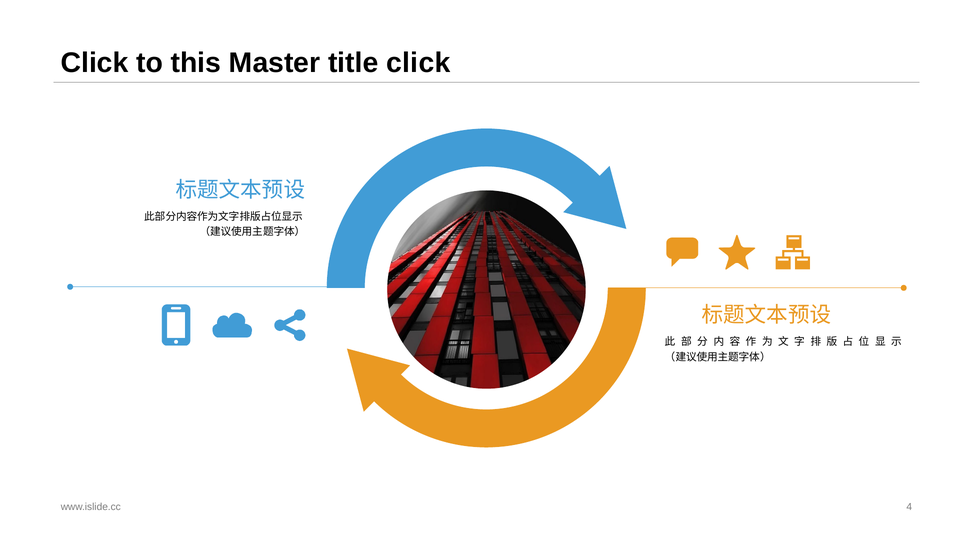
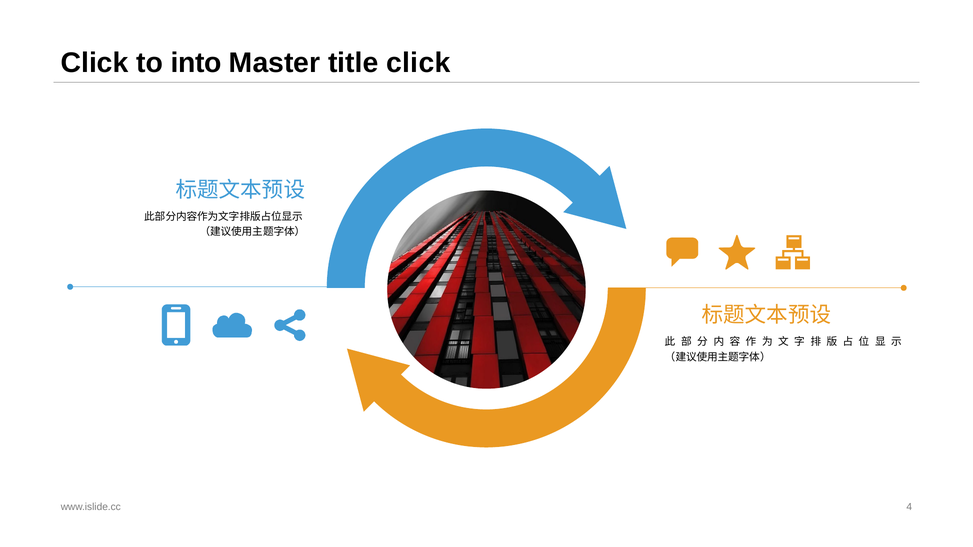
this: this -> into
